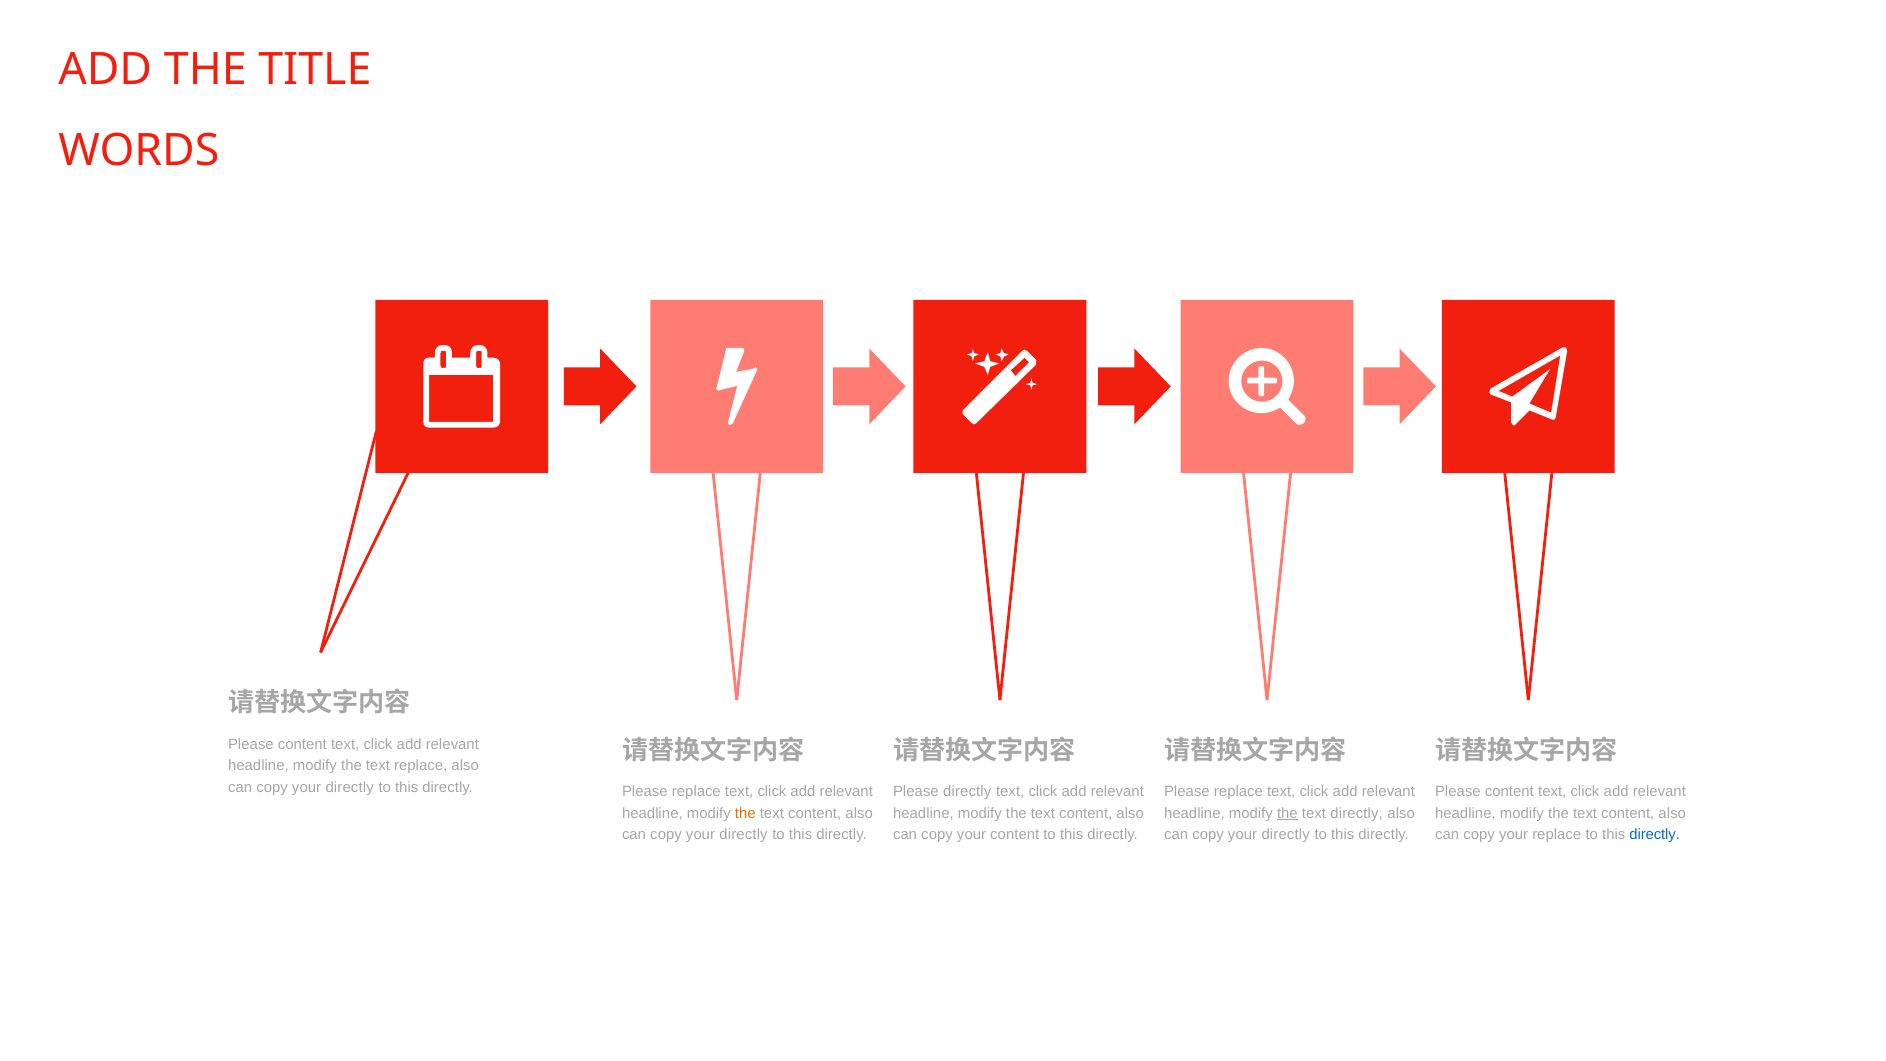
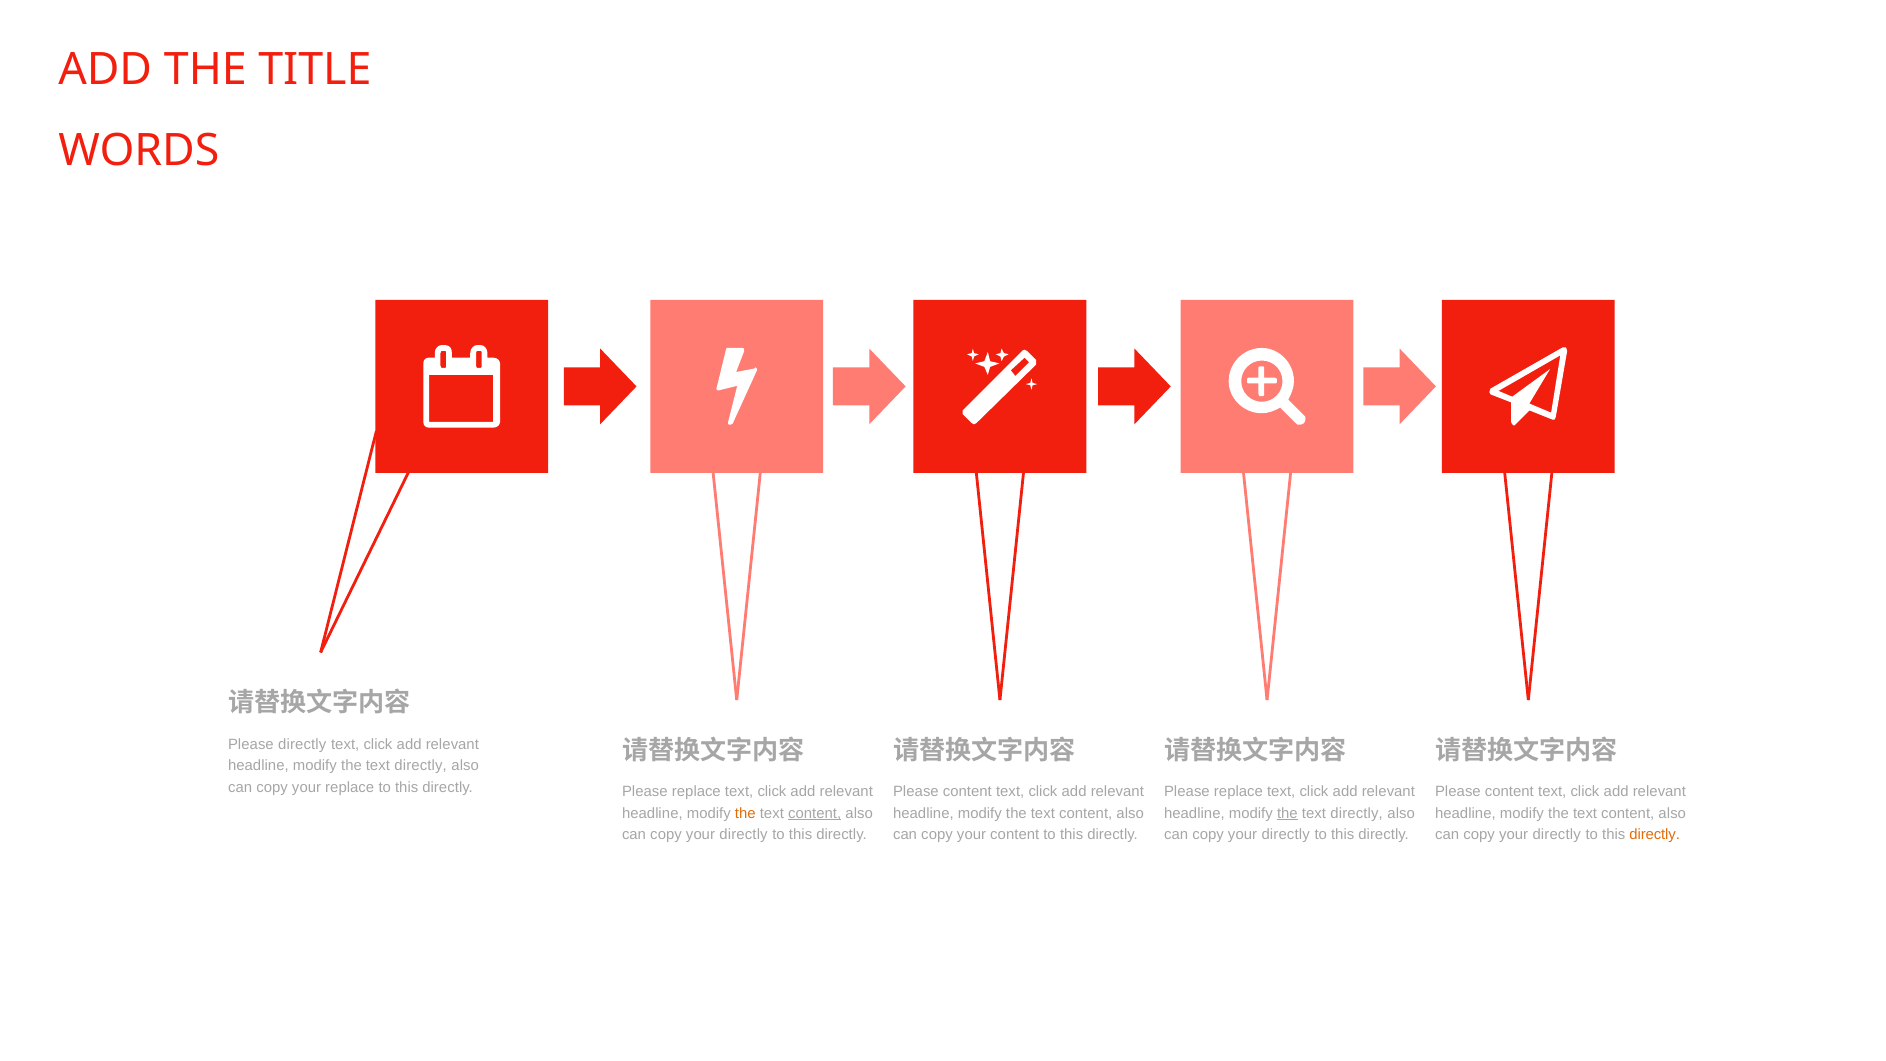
content at (302, 744): content -> directly
replace at (421, 766): replace -> directly
directly at (350, 787): directly -> replace
directly at (967, 792): directly -> content
content at (815, 813) underline: none -> present
replace at (1557, 835): replace -> directly
directly at (1655, 835) colour: blue -> orange
